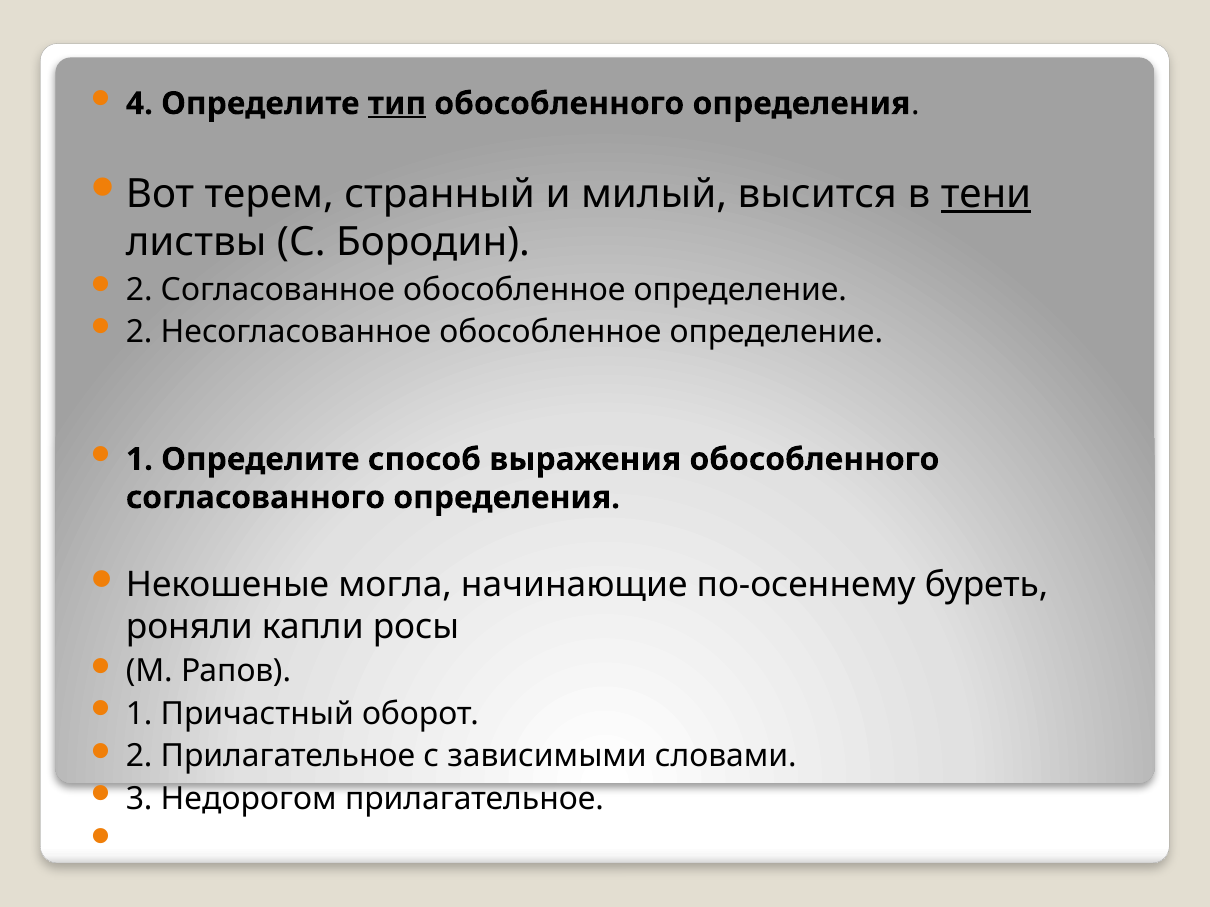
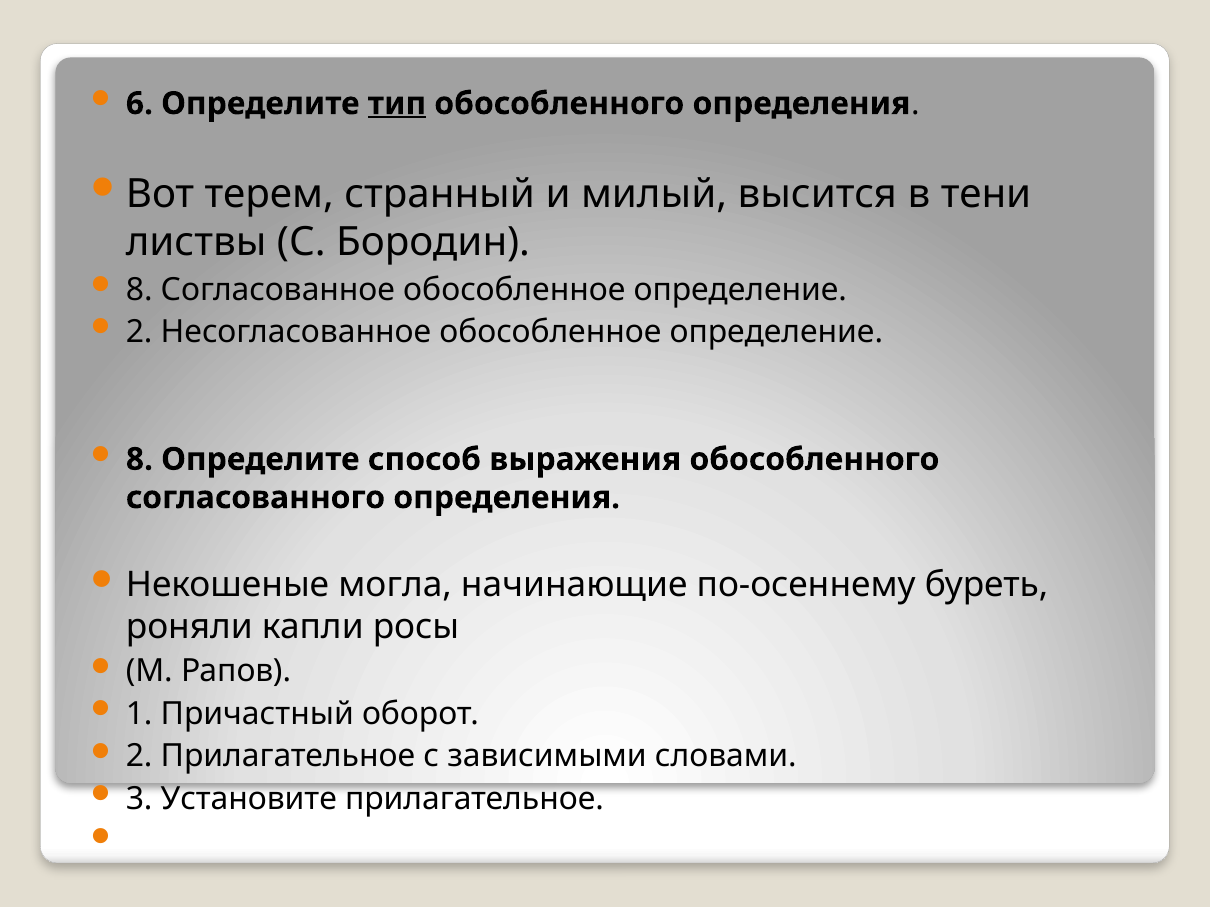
4: 4 -> 6
тени underline: present -> none
2 at (139, 290): 2 -> 8
1 at (139, 460): 1 -> 8
Недорогом: Недорогом -> Установите
